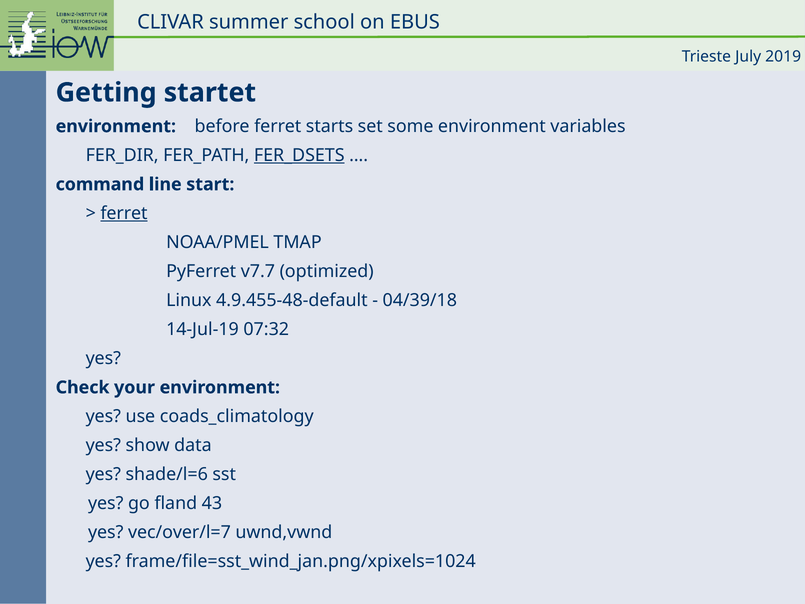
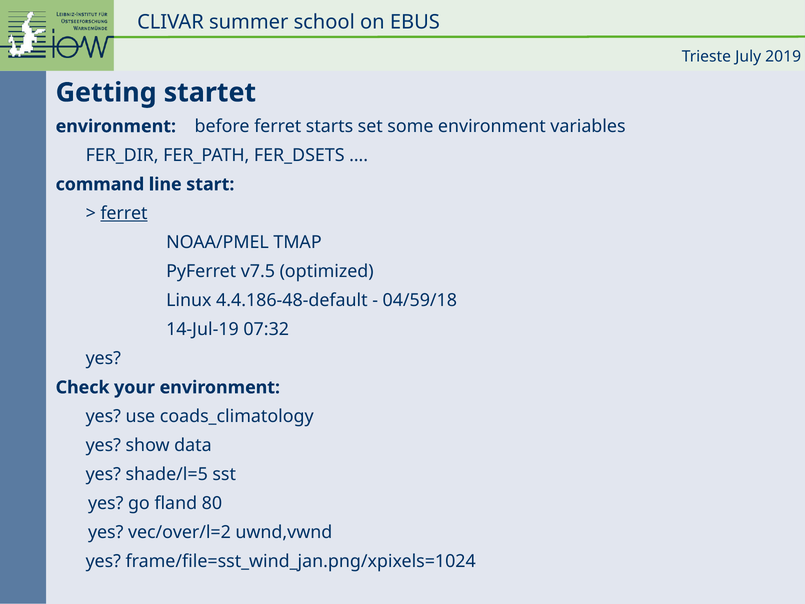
FER_DSETS underline: present -> none
v7.7: v7.7 -> v7.5
4.9.455-48-default: 4.9.455-48-default -> 4.4.186-48-default
04/39/18: 04/39/18 -> 04/59/18
shade/l=6: shade/l=6 -> shade/l=5
43: 43 -> 80
vec/over/l=7: vec/over/l=7 -> vec/over/l=2
